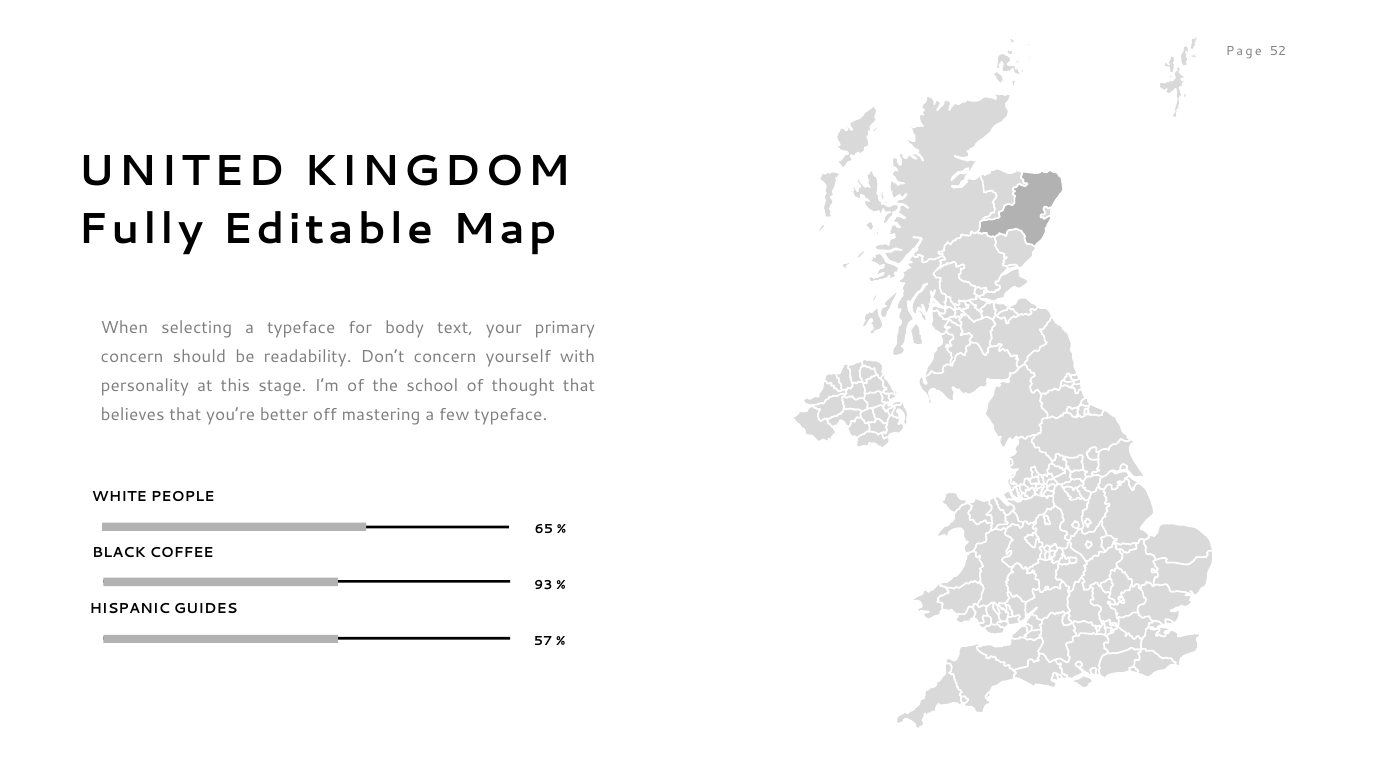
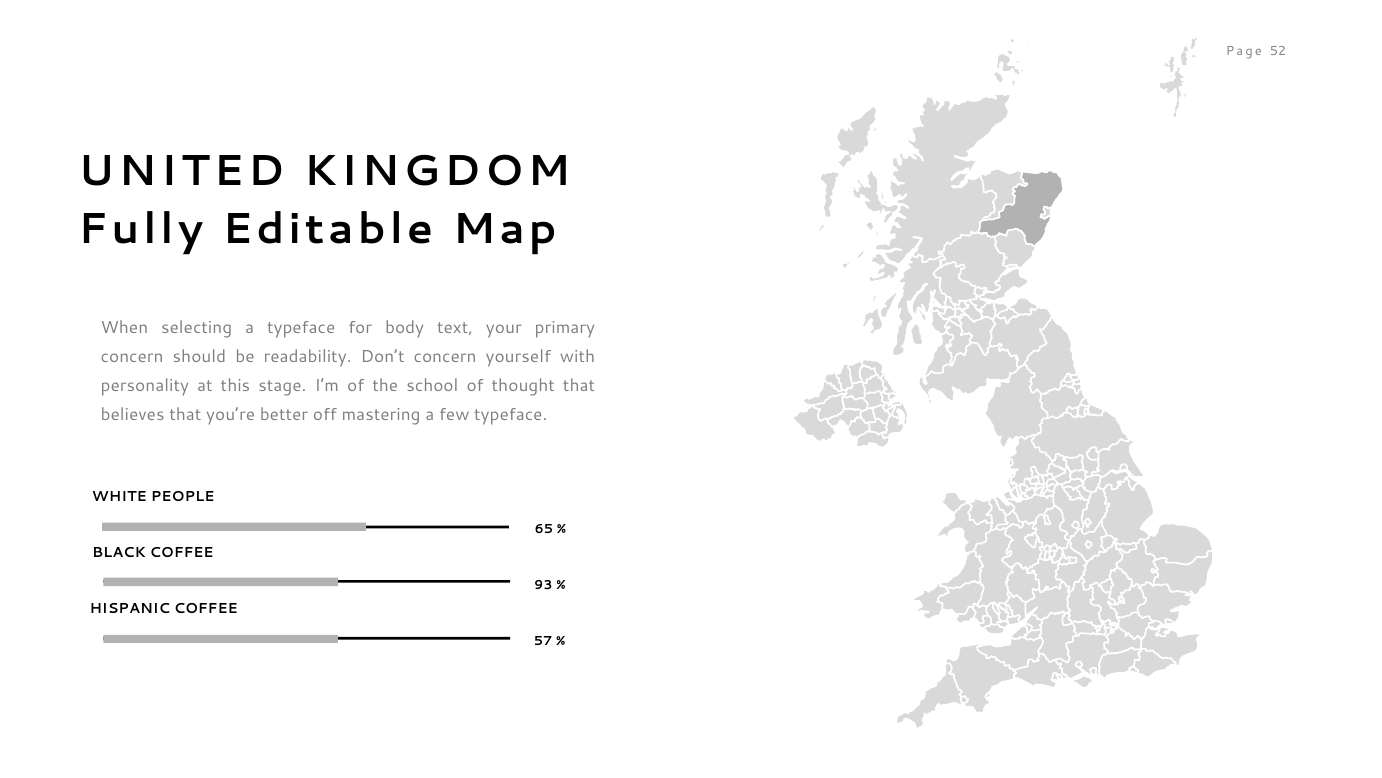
HISPANIC GUIDES: GUIDES -> COFFEE
